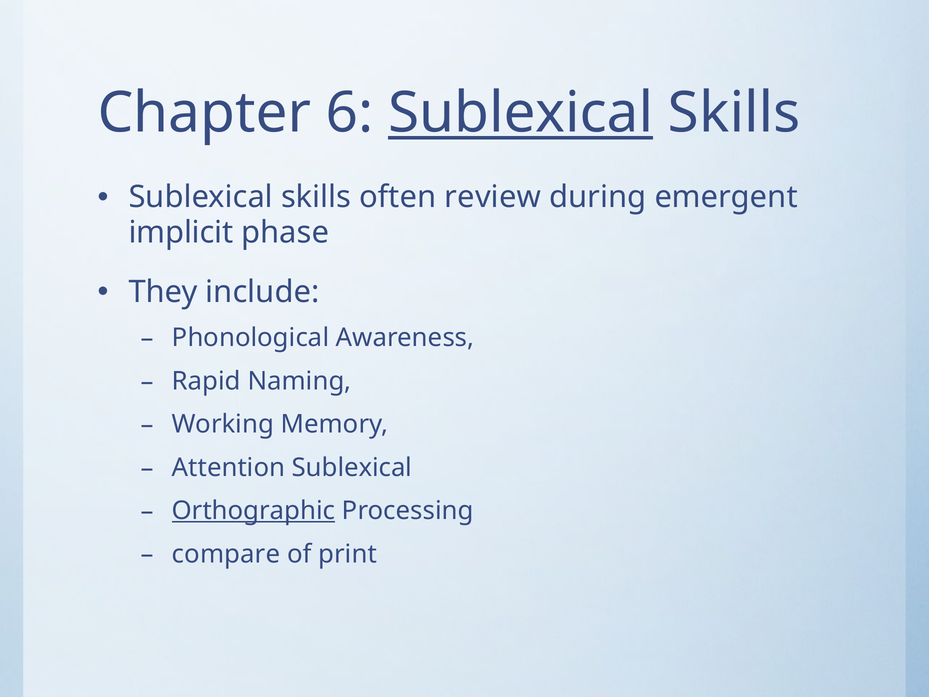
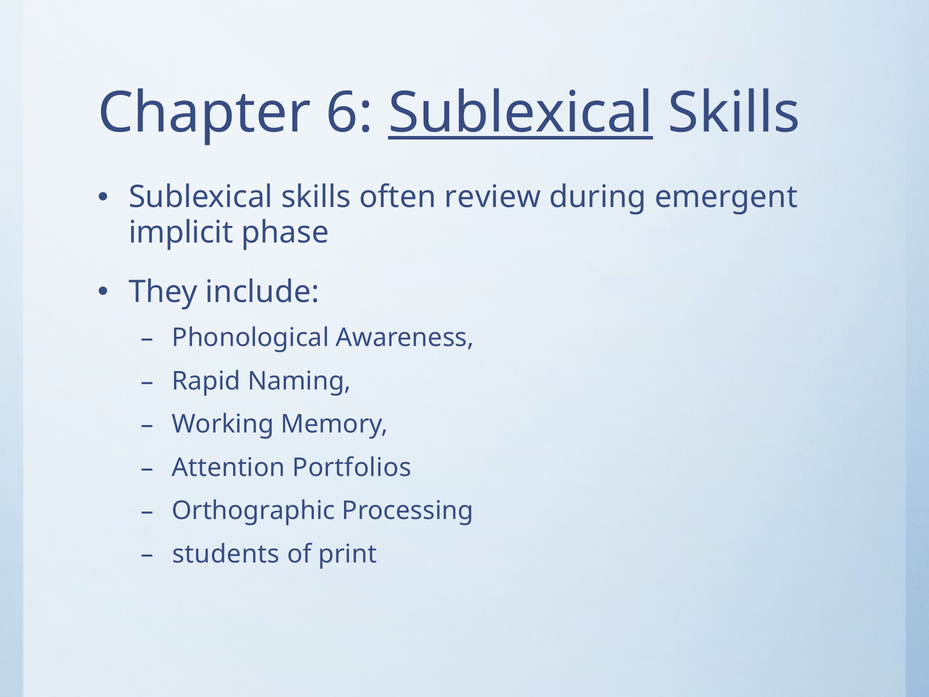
Attention Sublexical: Sublexical -> Portfolios
Orthographic underline: present -> none
compare: compare -> students
